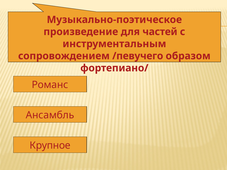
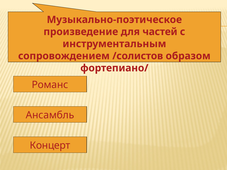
/певучего: /певучего -> /солистов
Крупное: Крупное -> Концерт
